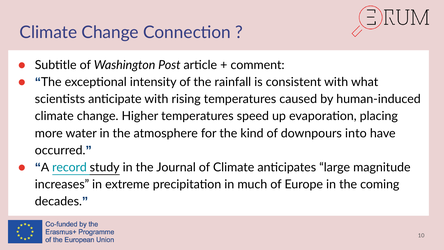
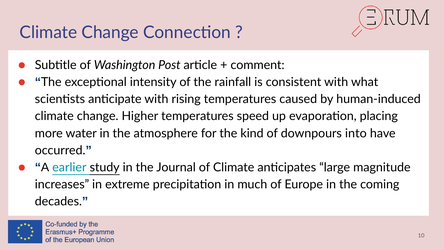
record: record -> earlier
